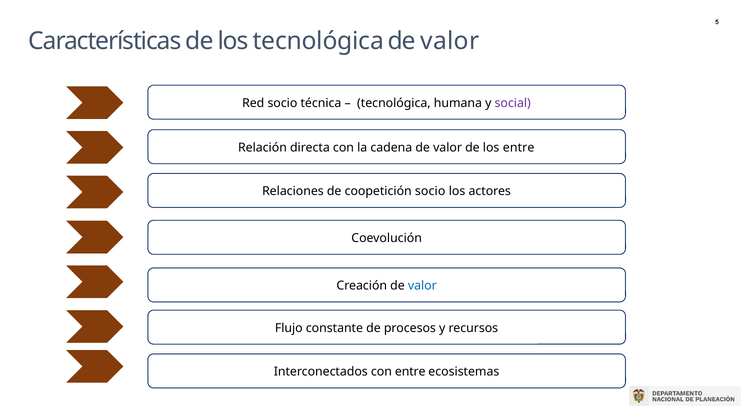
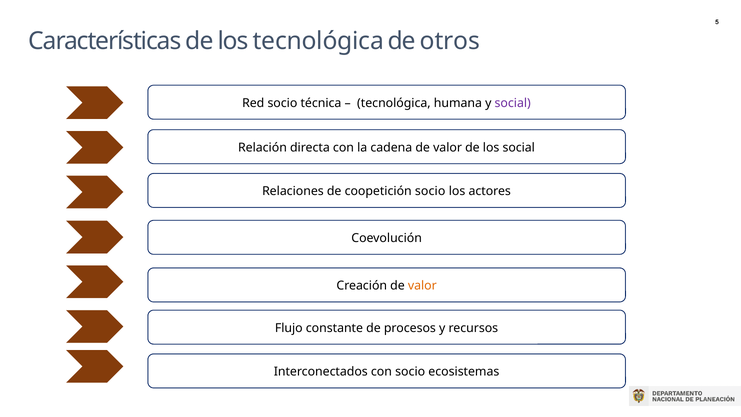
valor at (450, 41): valor -> otros
los entre: entre -> social
valor at (422, 286) colour: blue -> orange
con entre: entre -> socio
